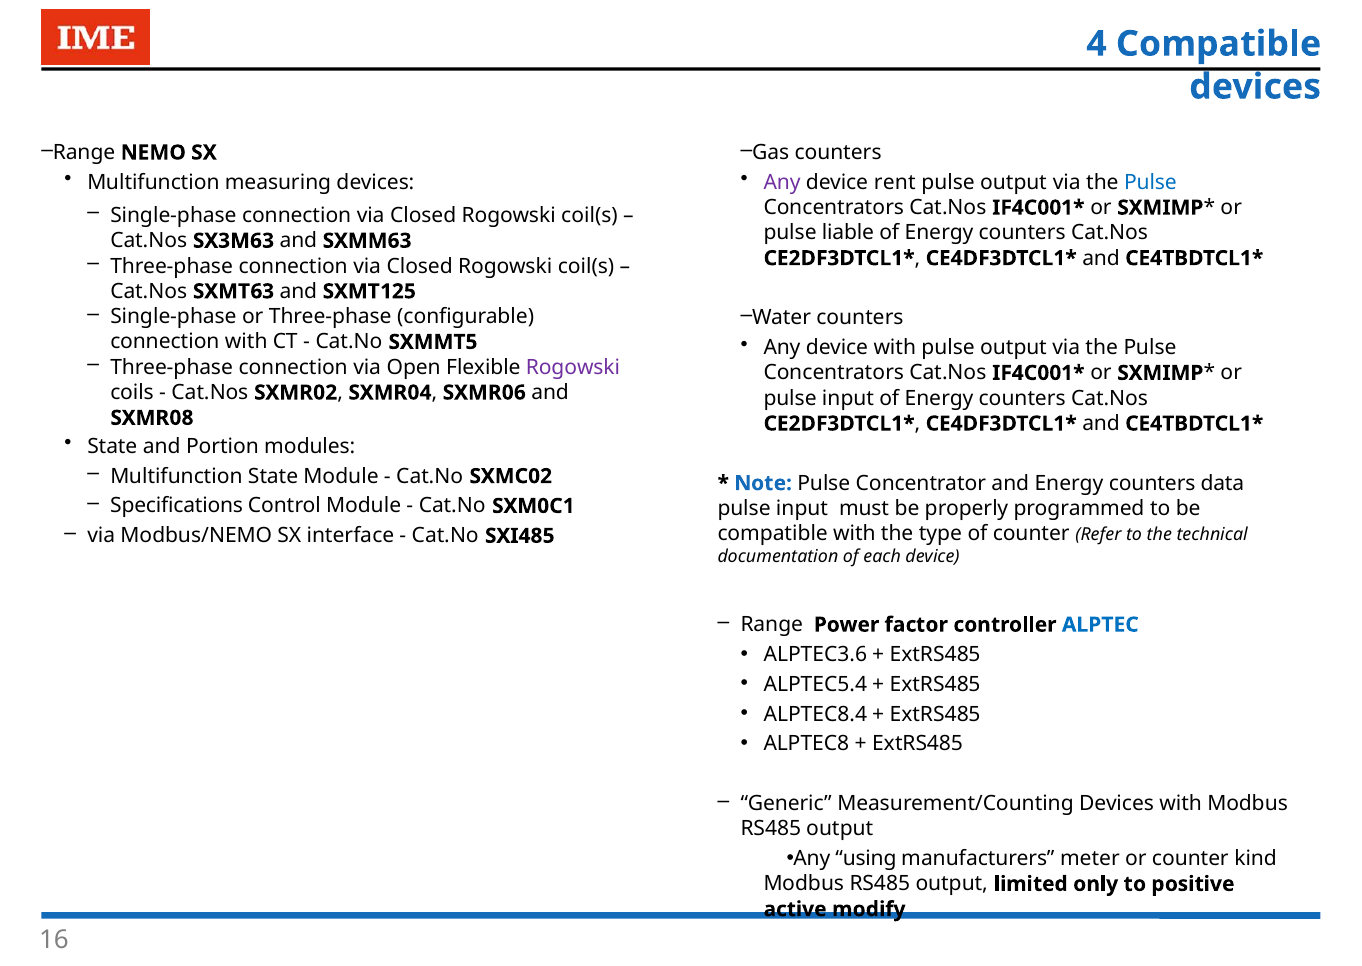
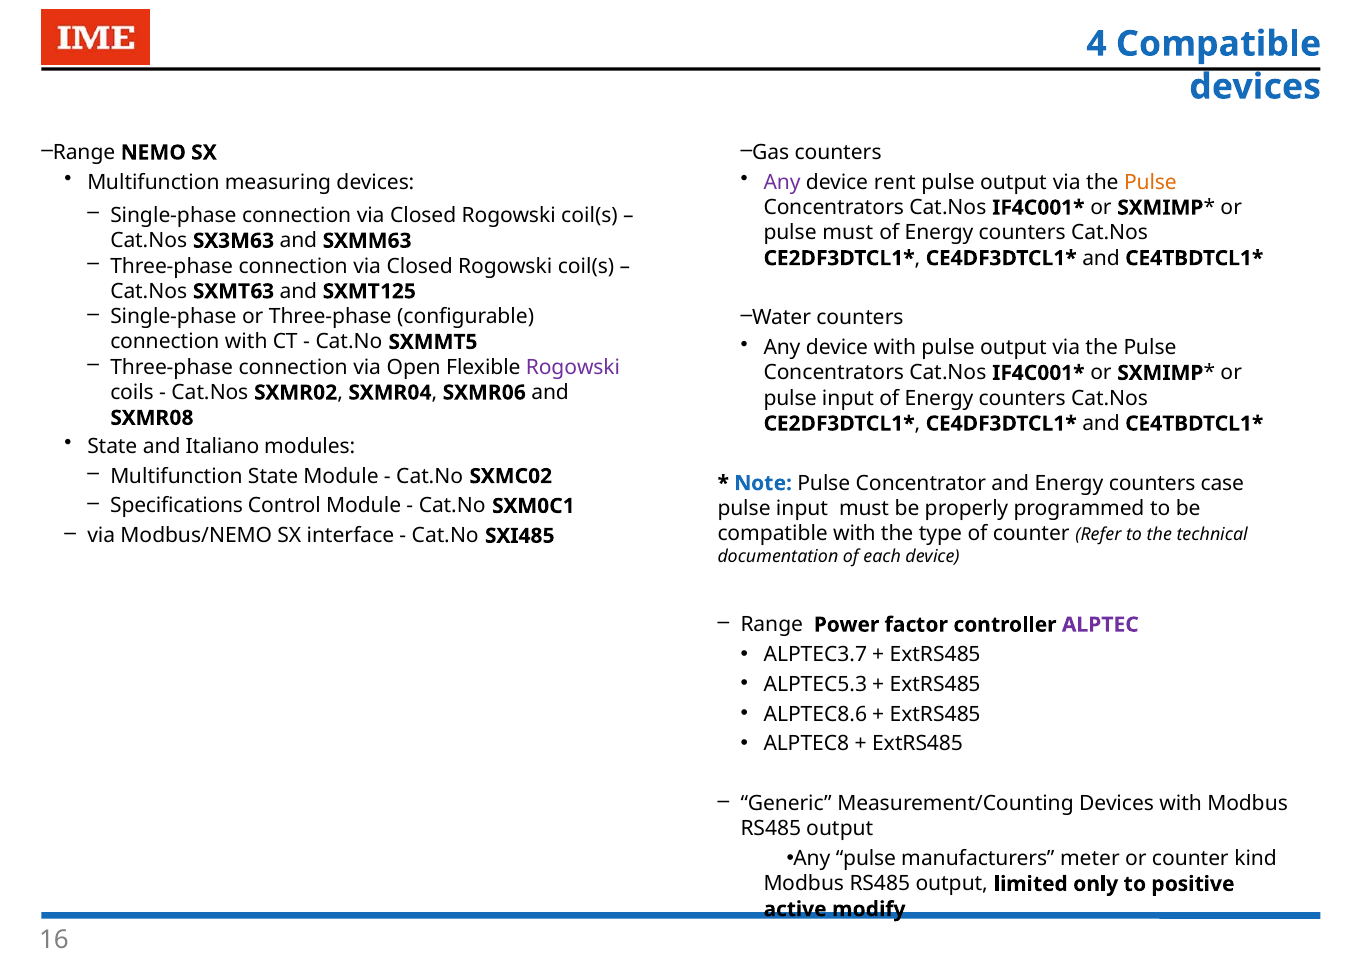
Pulse at (1150, 182) colour: blue -> orange
pulse liable: liable -> must
Portion: Portion -> Italiano
data: data -> case
ALPTEC colour: blue -> purple
ALPTEC3.6: ALPTEC3.6 -> ALPTEC3.7
ALPTEC5.4: ALPTEC5.4 -> ALPTEC5.3
ALPTEC8.4: ALPTEC8.4 -> ALPTEC8.6
Any using: using -> pulse
